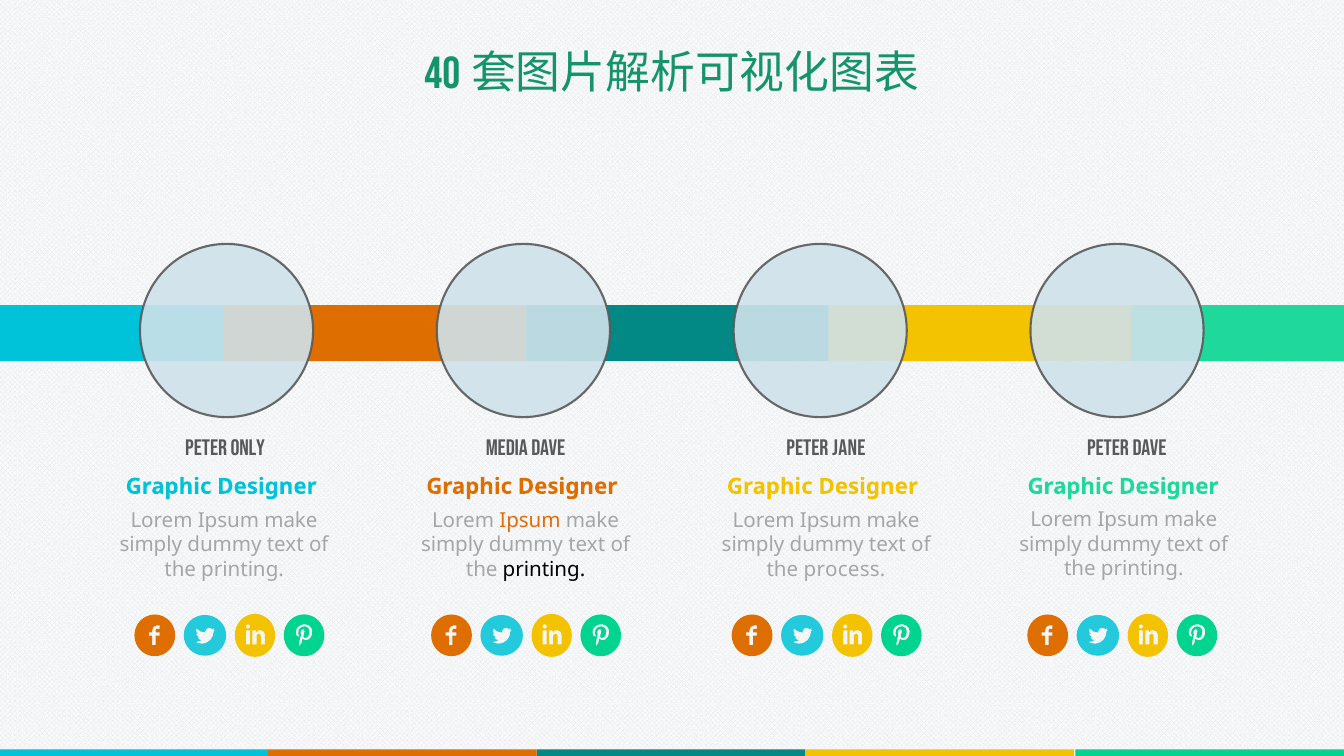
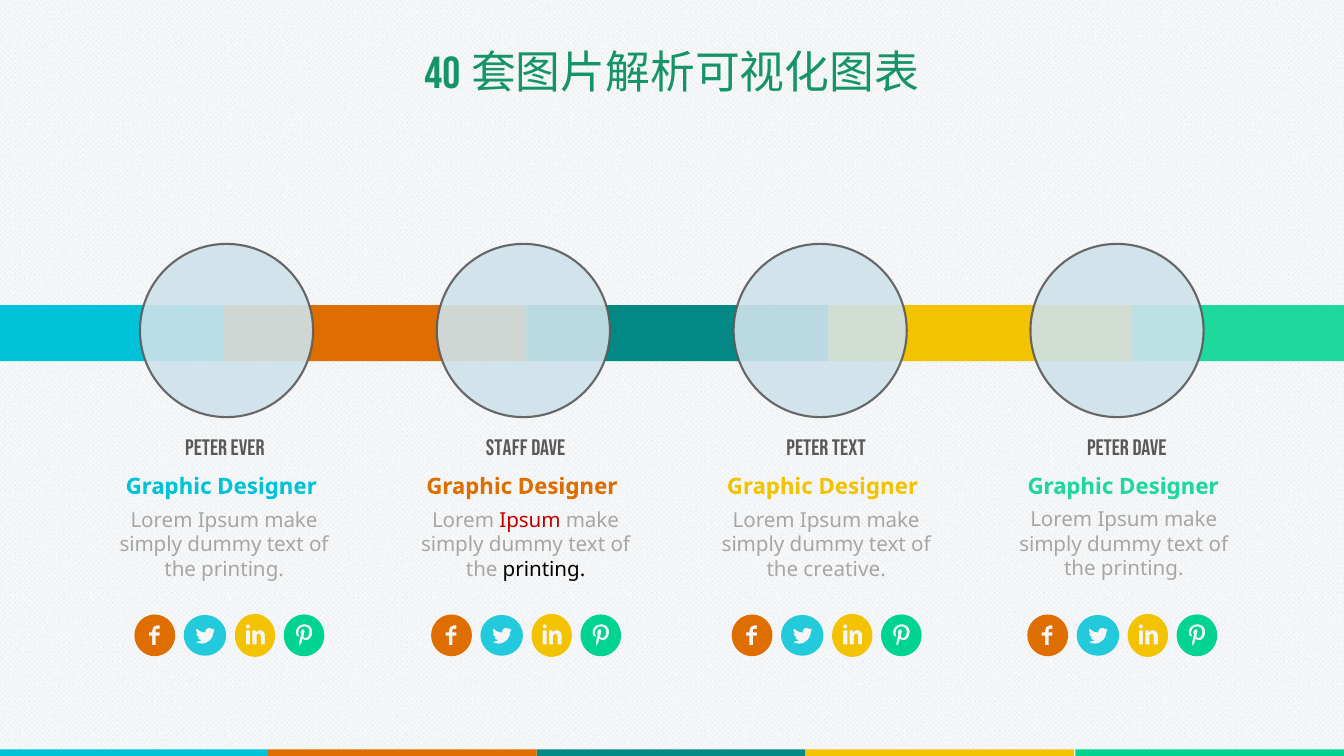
ONLY: ONLY -> EVER
MEDIA: MEDIA -> STAFF
PETER JANE: JANE -> TEXT
Ipsum at (530, 520) colour: orange -> red
process: process -> creative
